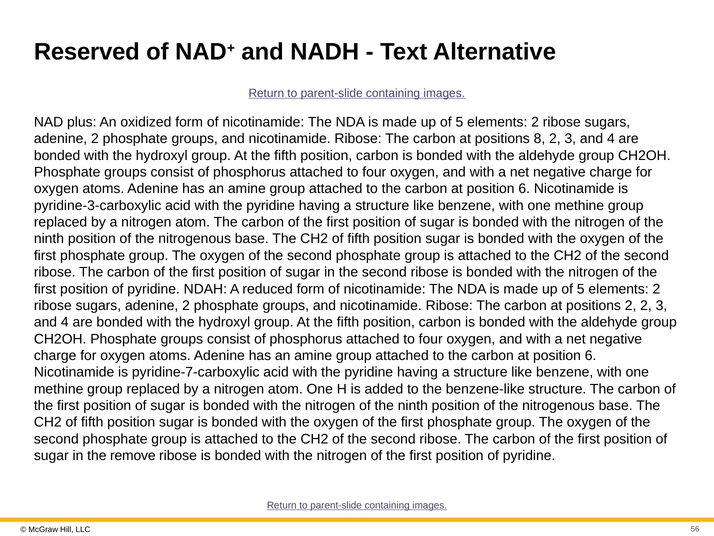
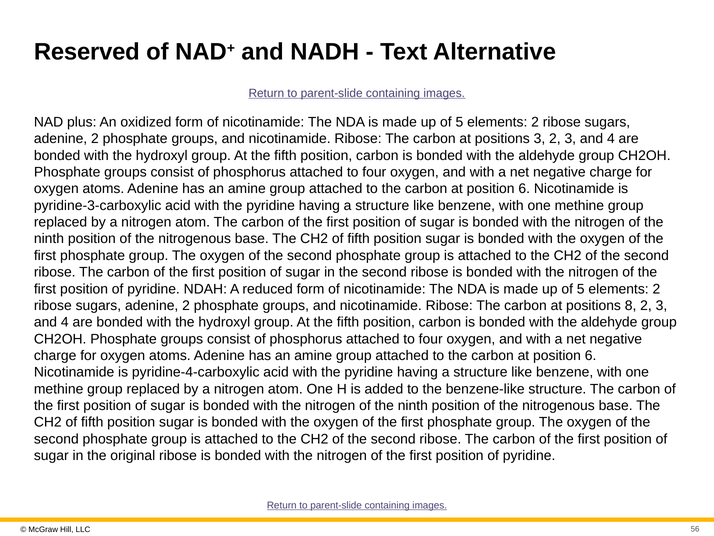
positions 8: 8 -> 3
positions 2: 2 -> 8
pyridine-7-carboxylic: pyridine-7-carboxylic -> pyridine-4-carboxylic
remove: remove -> original
